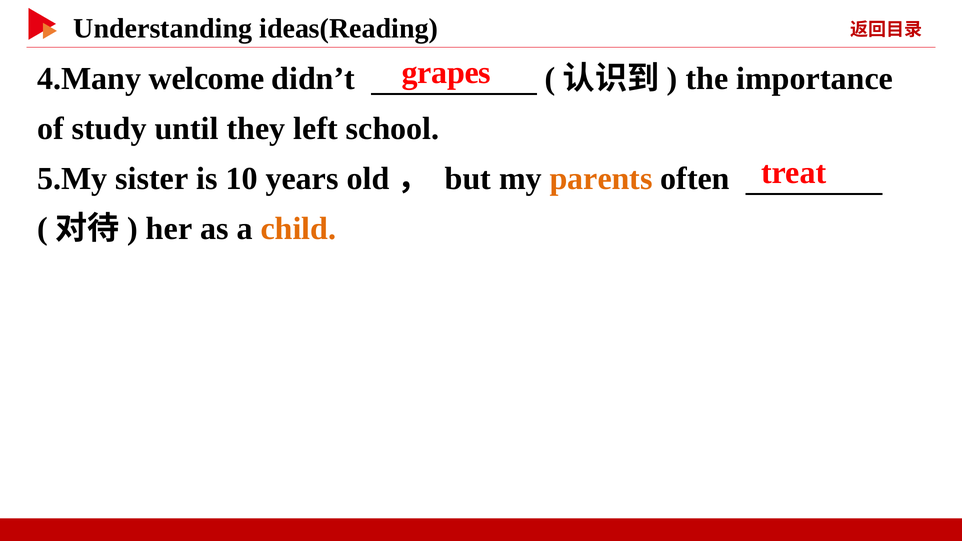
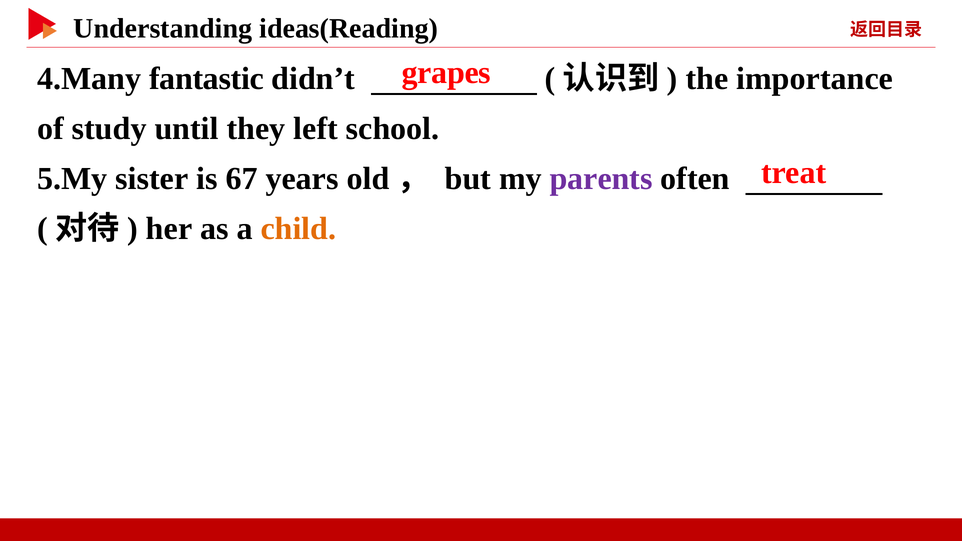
welcome: welcome -> fantastic
10: 10 -> 67
parents colour: orange -> purple
